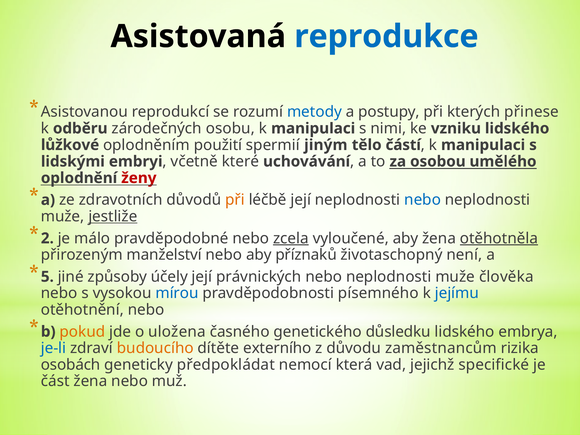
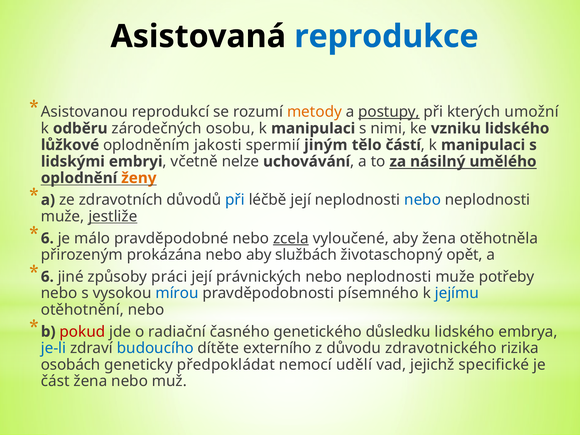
metody colour: blue -> orange
postupy underline: none -> present
přinese: přinese -> umožní
použití: použití -> jakosti
které: které -> nelze
osobou: osobou -> násilný
ženy colour: red -> orange
při at (235, 200) colour: orange -> blue
2 at (47, 238): 2 -> 6
otěhotněla underline: present -> none
manželství: manželství -> prokázána
příznaků: příznaků -> službách
není: není -> opět
5 at (47, 277): 5 -> 6
účely: účely -> práci
člověka: člověka -> potřeby
pokud colour: orange -> red
uložena: uložena -> radiační
budoucího colour: orange -> blue
zaměstnancům: zaměstnancům -> zdravotnického
která: která -> udělí
